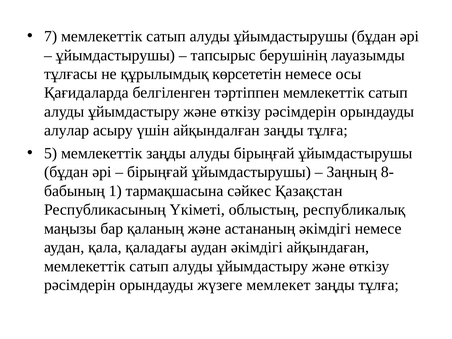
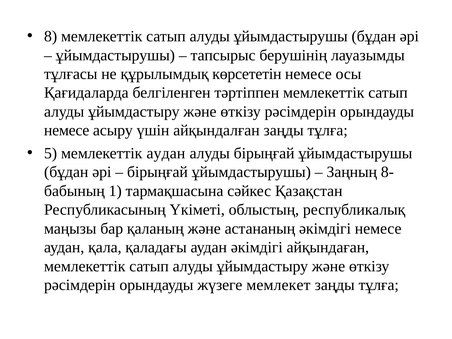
7: 7 -> 8
алулар at (67, 130): алулар -> немесе
мемлекеттік заңды: заңды -> аудан
